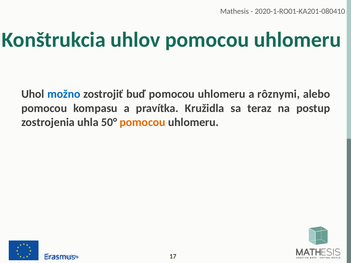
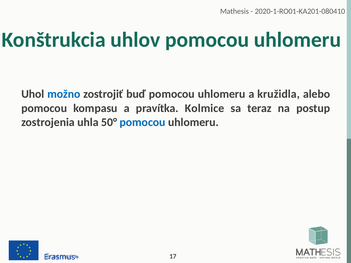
rôznymi: rôznymi -> kružidla
Kružidla: Kružidla -> Kolmice
pomocou at (143, 122) colour: orange -> blue
